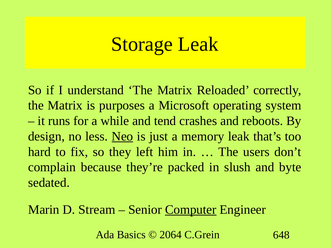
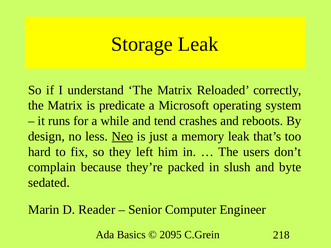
purposes: purposes -> predicate
Stream: Stream -> Reader
Computer underline: present -> none
2064: 2064 -> 2095
648: 648 -> 218
